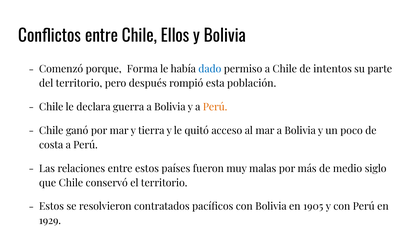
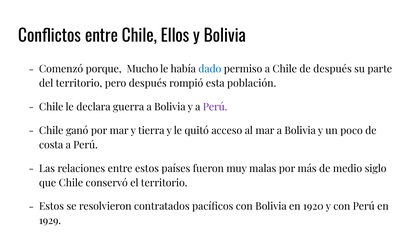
Forma: Forma -> Mucho
de intentos: intentos -> después
Perú at (215, 107) colour: orange -> purple
1905: 1905 -> 1920
